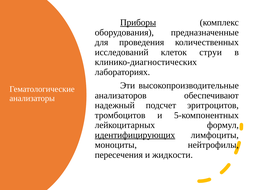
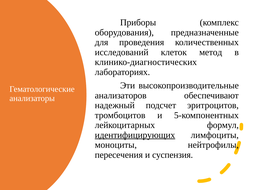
Приборы underline: present -> none
струи: струи -> метод
жидкости: жидкости -> суспензия
